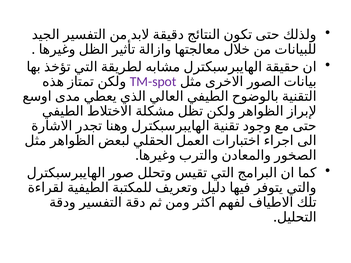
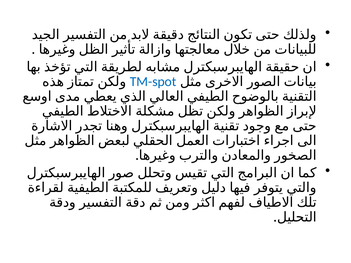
TM-spot colour: purple -> blue
